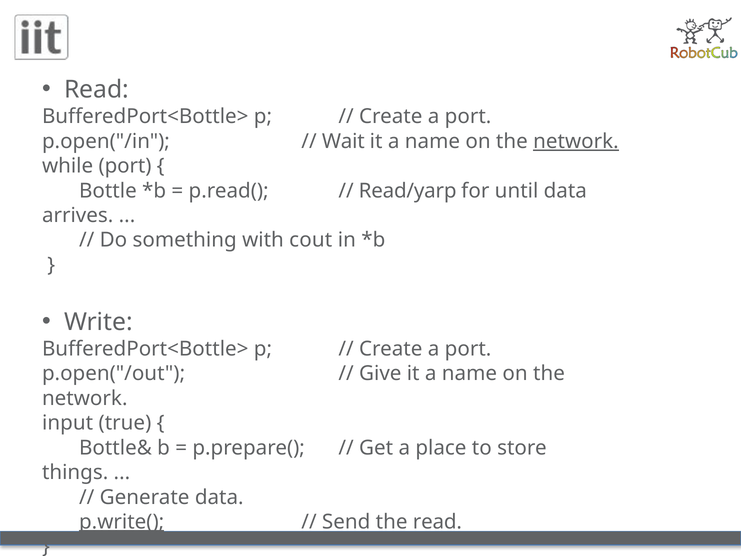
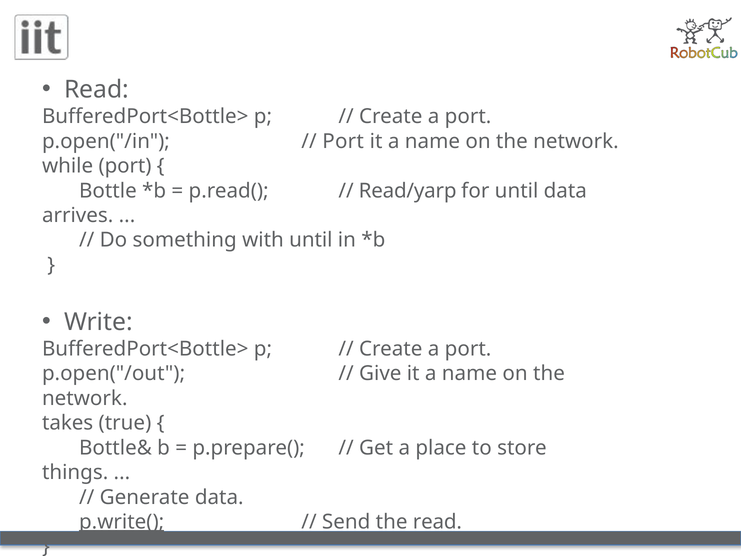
Wait at (343, 141): Wait -> Port
network at (576, 141) underline: present -> none
with cout: cout -> until
input: input -> takes
